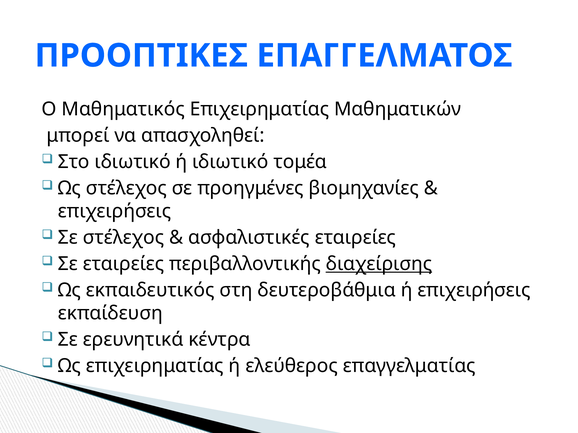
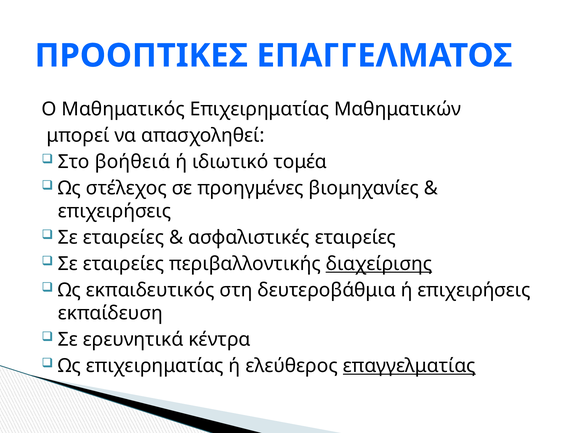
Στο ιδιωτικό: ιδιωτικό -> βοήθειά
στέλεχος at (124, 238): στέλεχος -> εταιρείες
επαγγελματίας underline: none -> present
